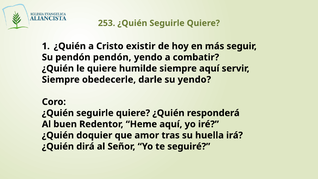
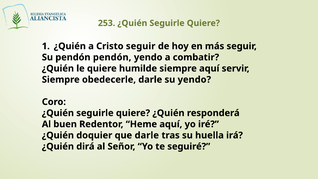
Cristo existir: existir -> seguir
que amor: amor -> darle
